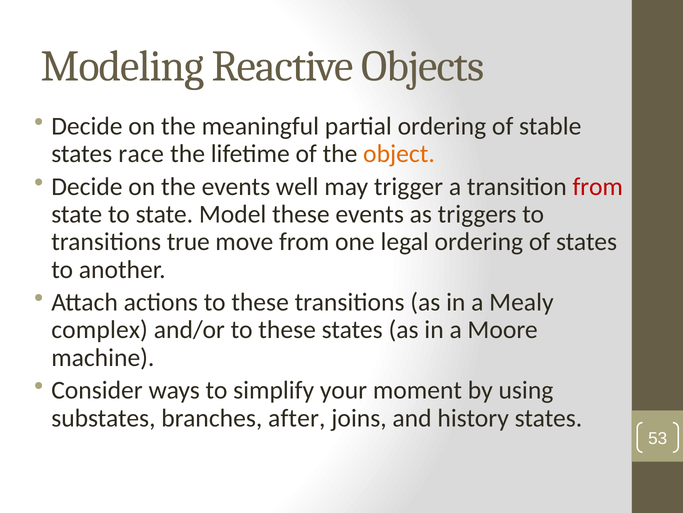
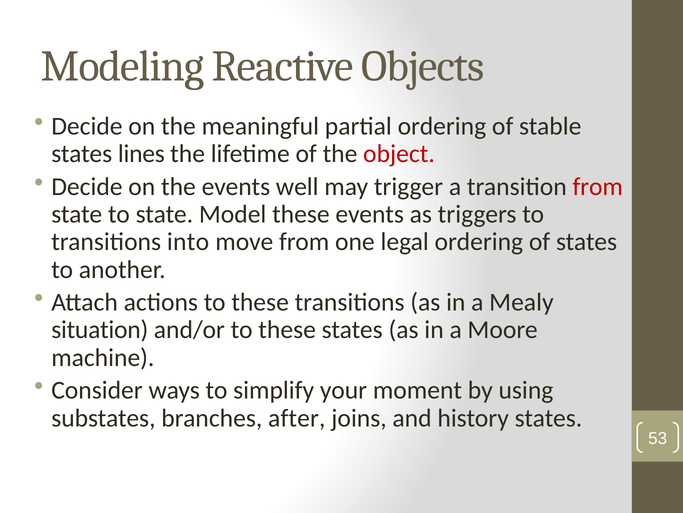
race: race -> lines
object colour: orange -> red
true: true -> into
complex: complex -> situation
